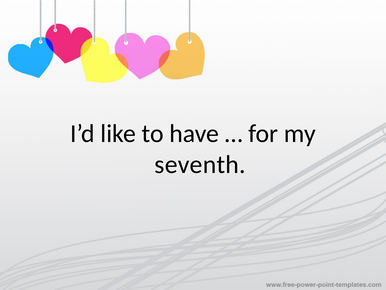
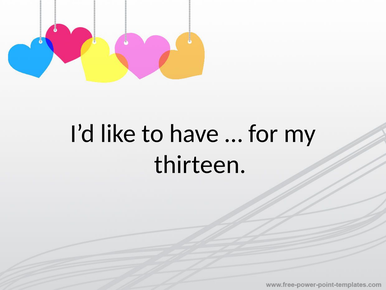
seventh: seventh -> thirteen
